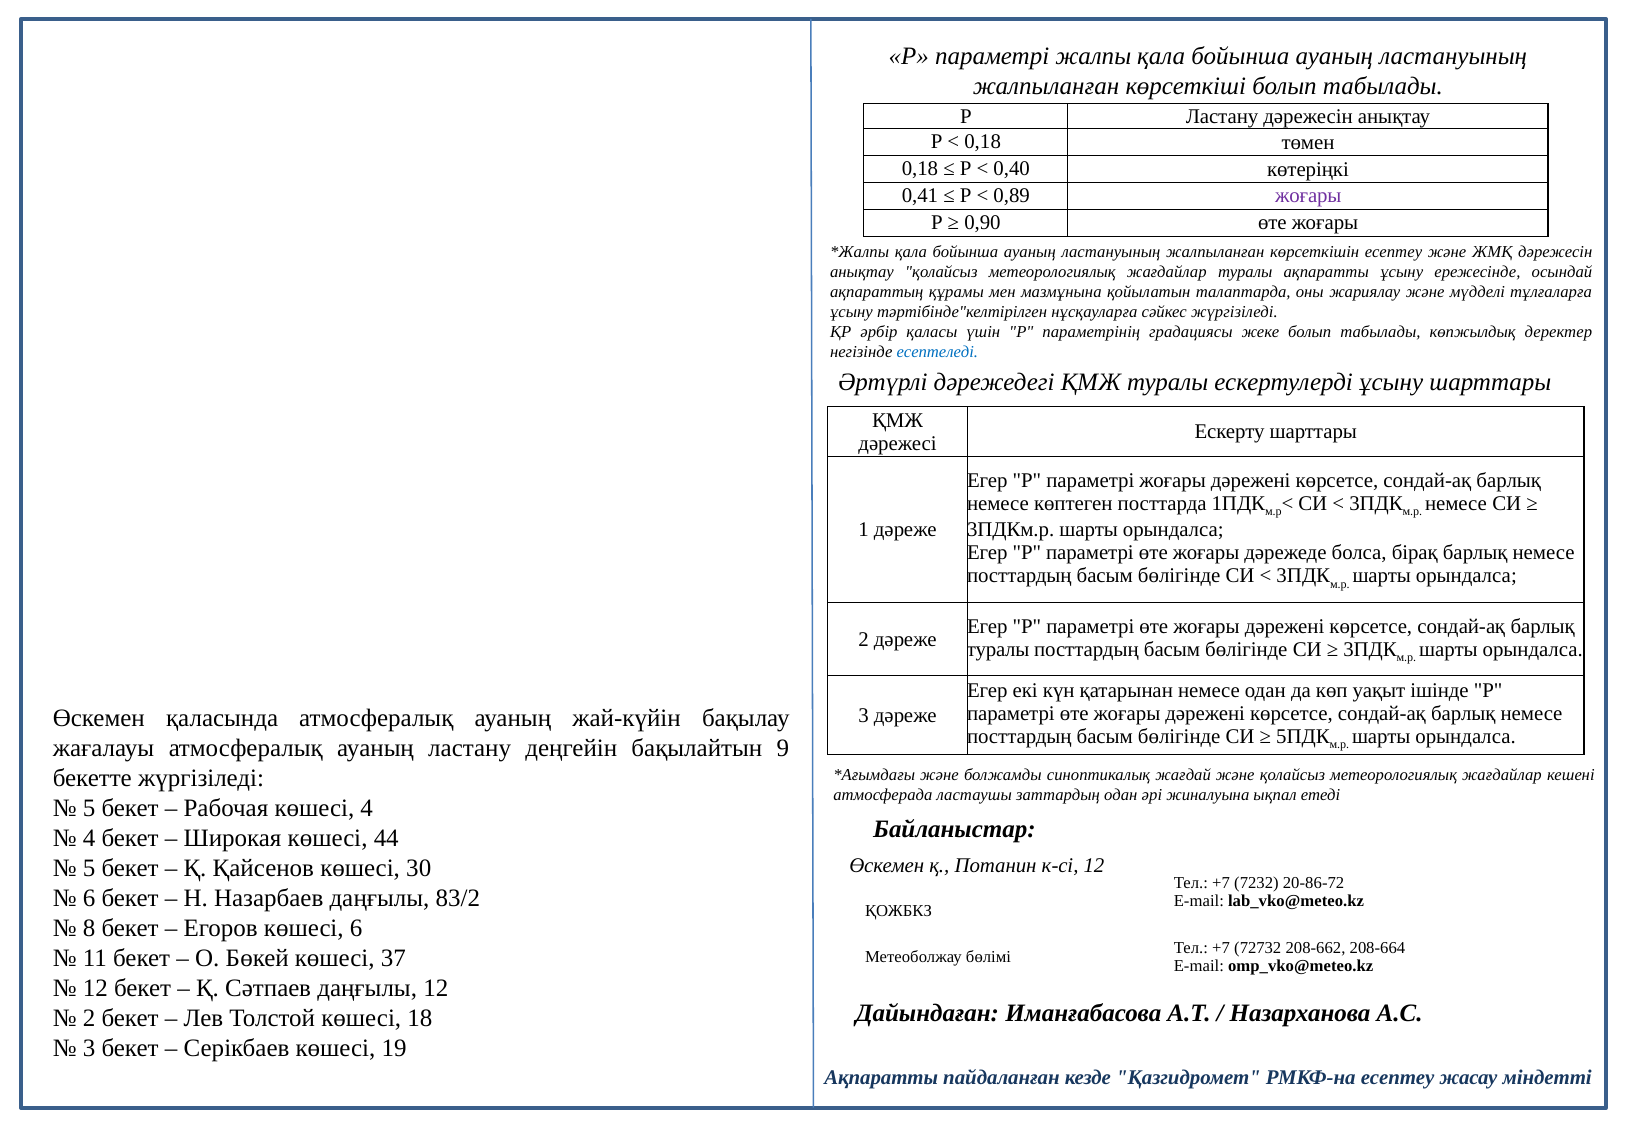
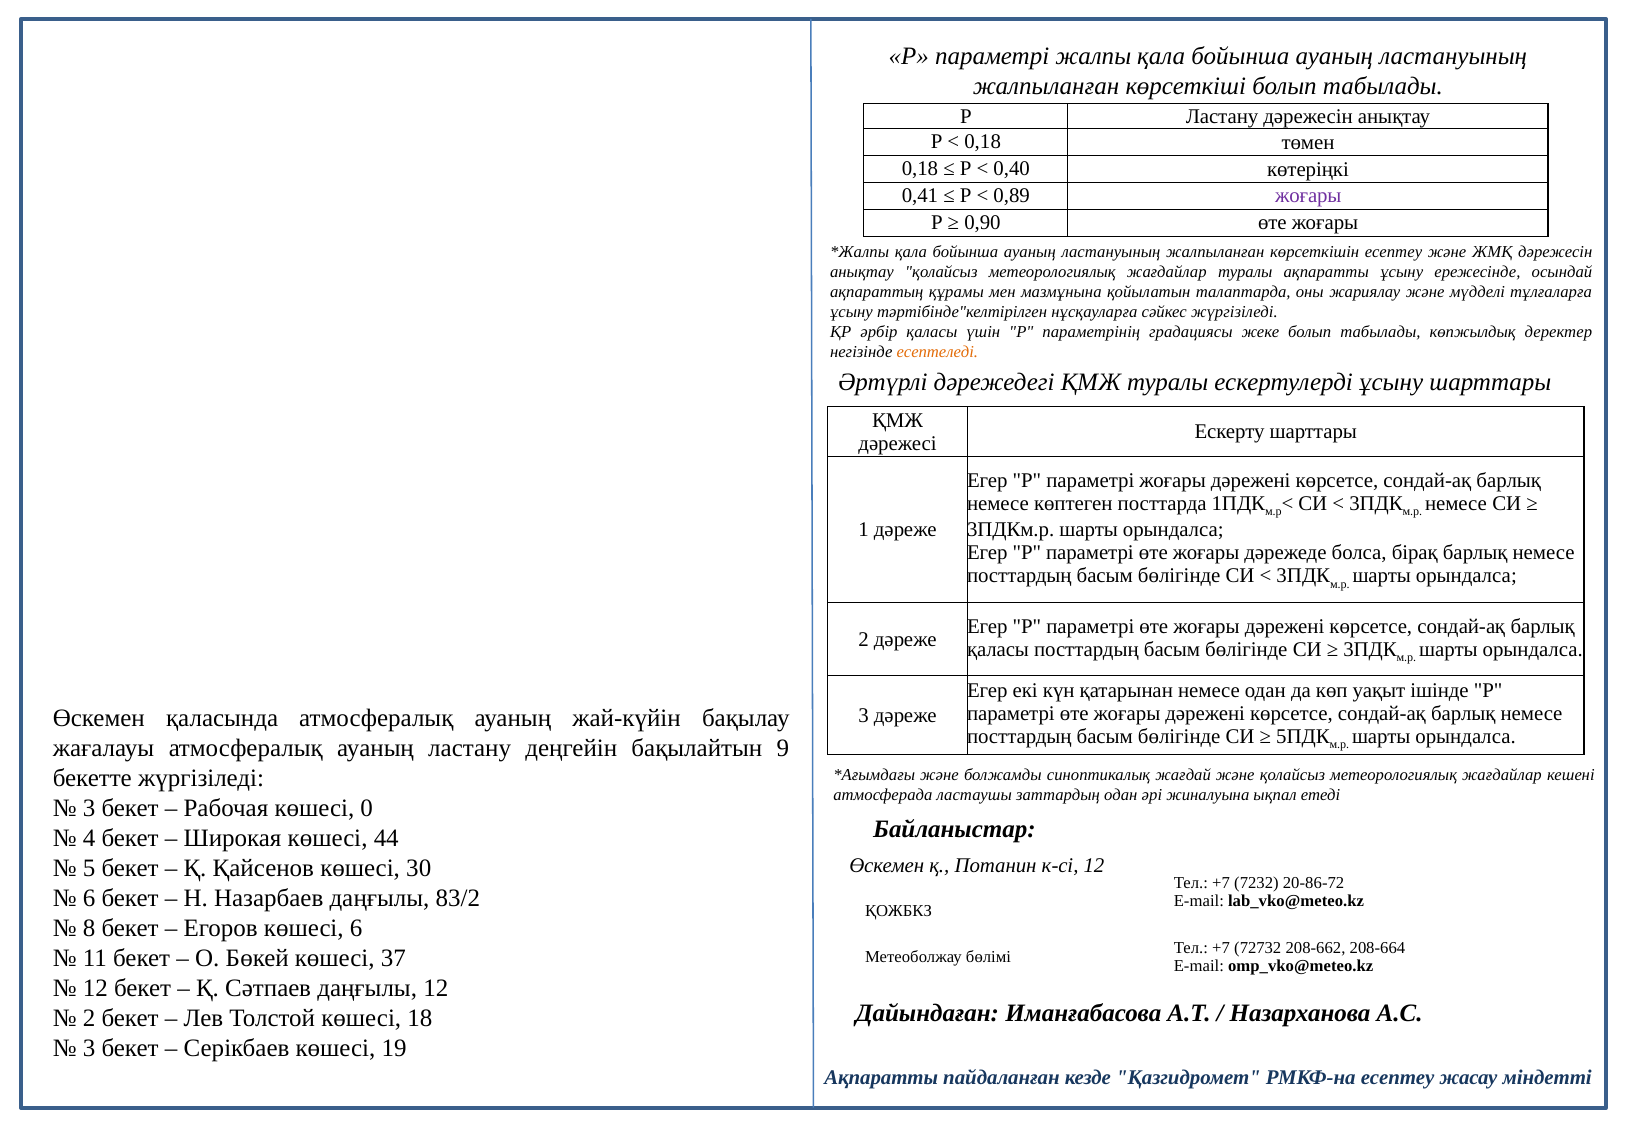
есептеледі colour: blue -> orange
туралы at (998, 649): туралы -> қаласы
5 at (89, 807): 5 -> 3
көшесі 4: 4 -> 0
